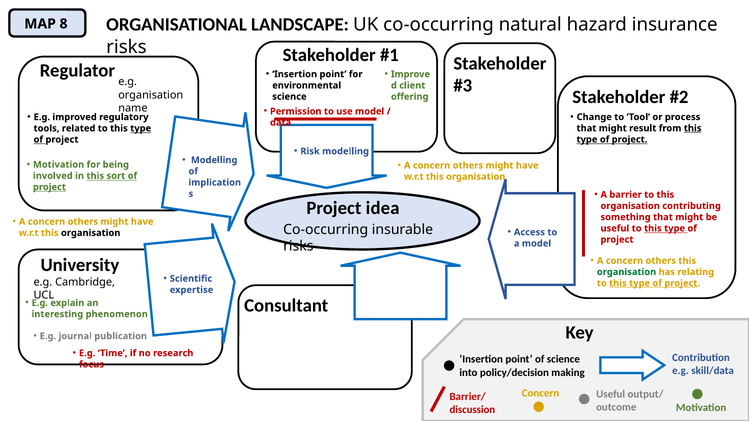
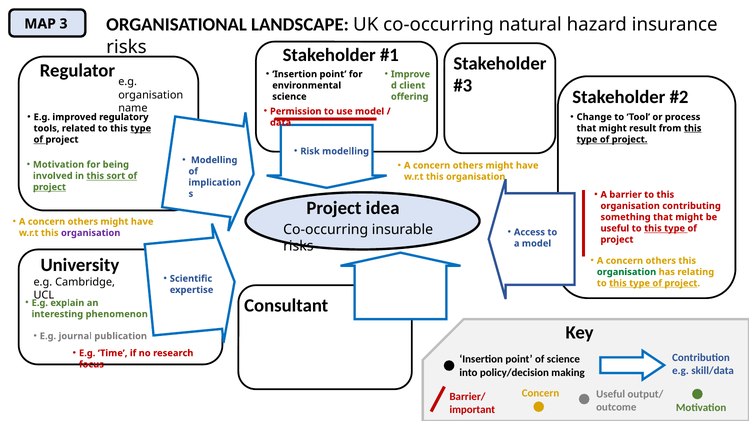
8: 8 -> 3
organisation at (91, 233) colour: black -> purple
discussion: discussion -> important
